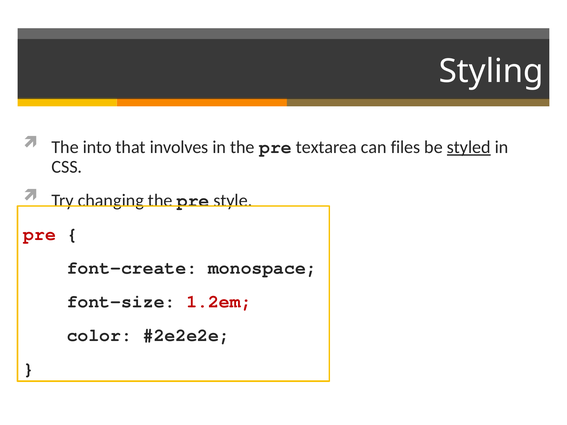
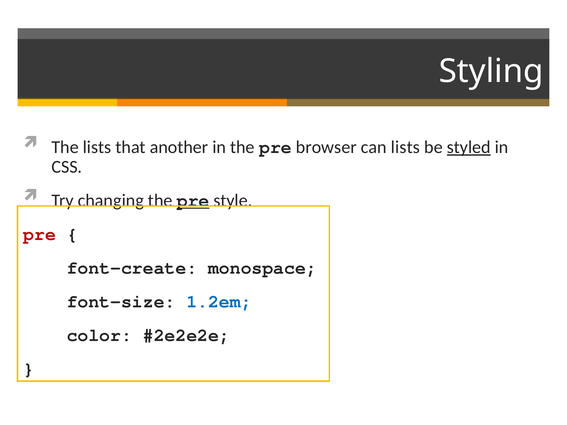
The into: into -> lists
involves: involves -> another
textarea: textarea -> browser
can files: files -> lists
pre at (193, 201) underline: none -> present
1.2em colour: red -> blue
